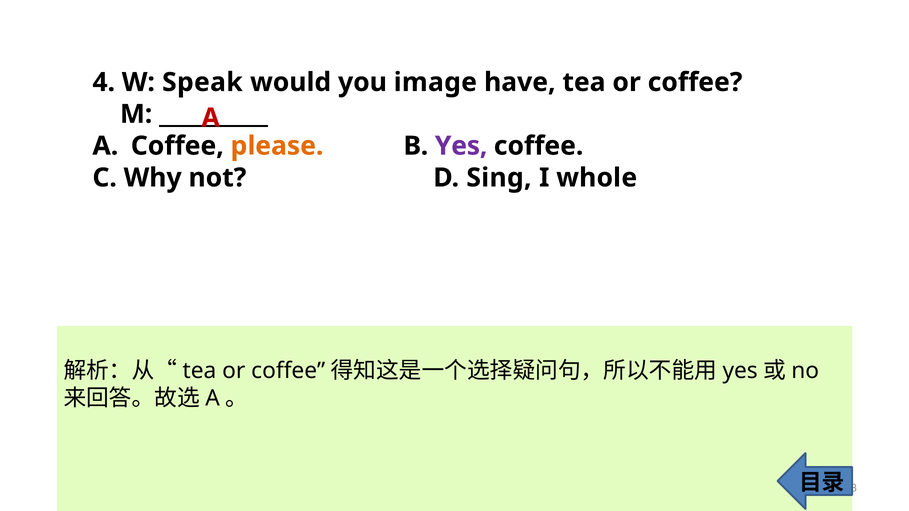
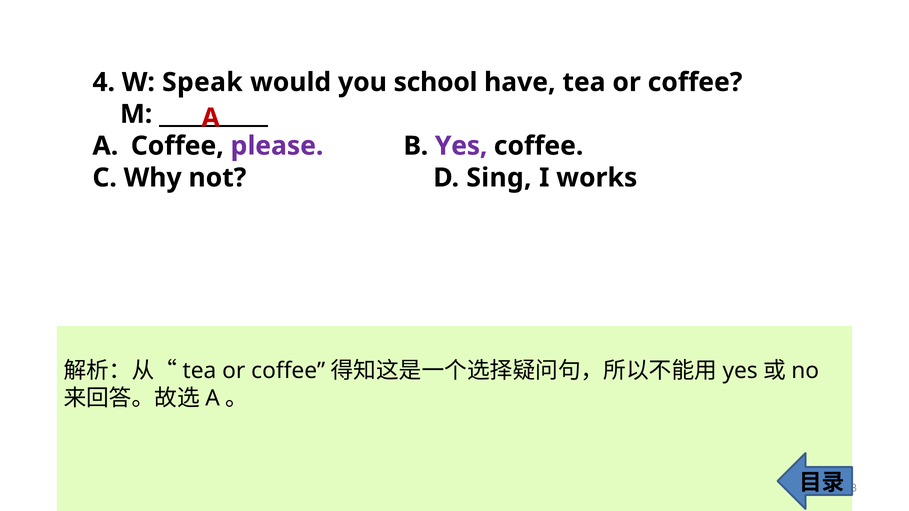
image: image -> school
please colour: orange -> purple
whole: whole -> works
